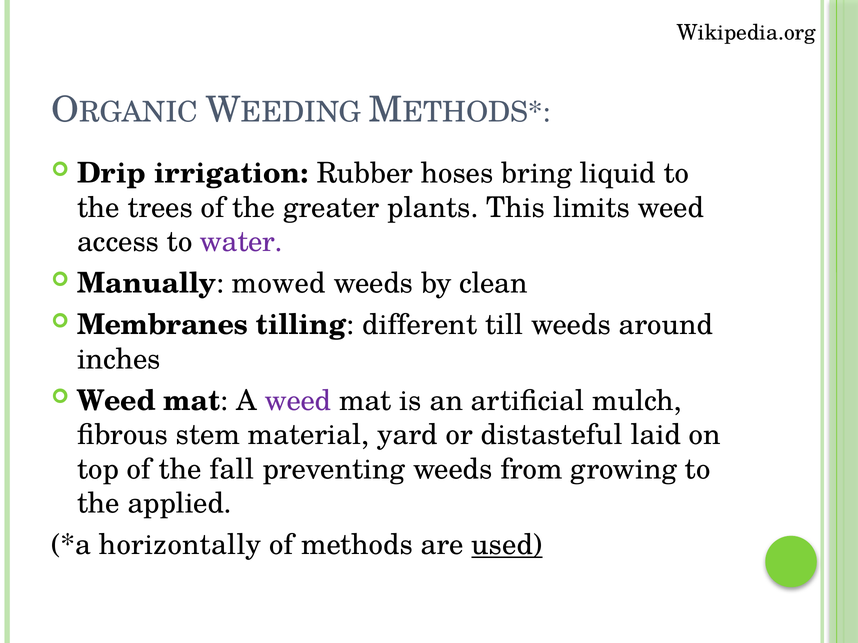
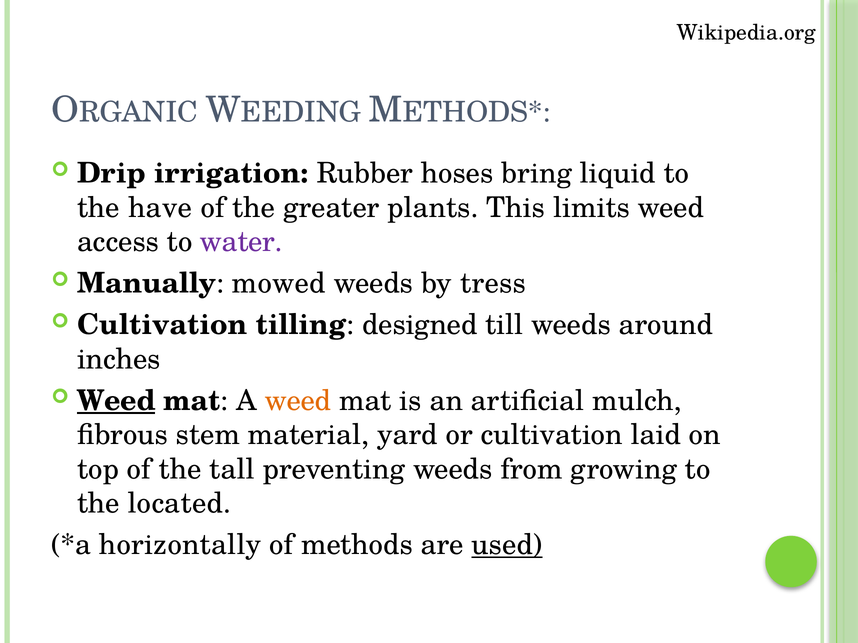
trees: trees -> have
clean: clean -> tress
Membranes at (163, 325): Membranes -> Cultivation
different: different -> designed
Weed at (116, 401) underline: none -> present
weed at (298, 401) colour: purple -> orange
or distasteful: distasteful -> cultivation
fall: fall -> tall
applied: applied -> located
